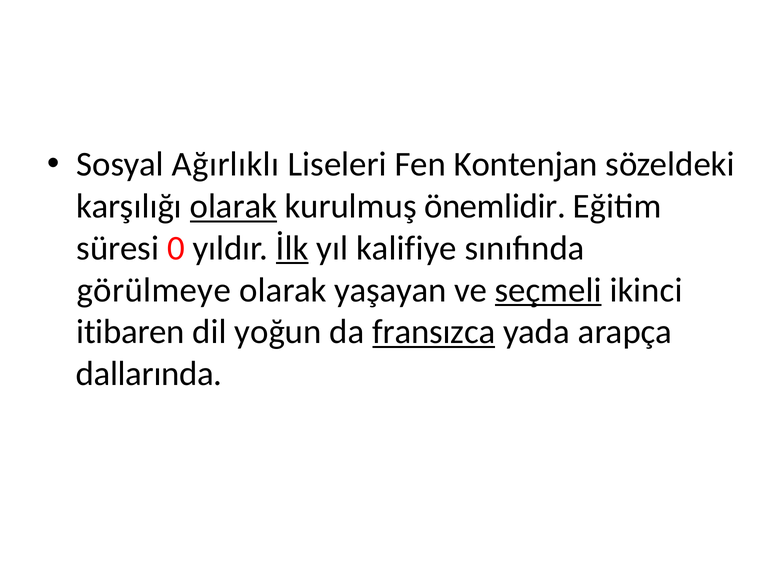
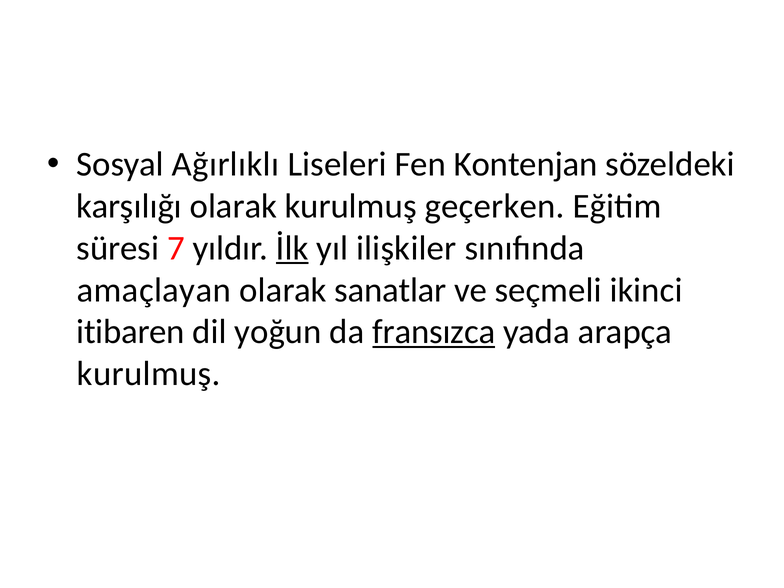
olarak at (233, 206) underline: present -> none
önemlidir: önemlidir -> geçerken
0: 0 -> 7
kalifiye: kalifiye -> ilişkiler
görülmeye: görülmeye -> amaçlayan
yaşayan: yaşayan -> sanatlar
seçmeli underline: present -> none
dallarında at (149, 374): dallarında -> kurulmuş
